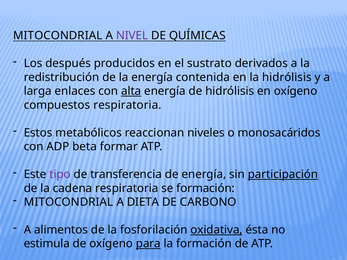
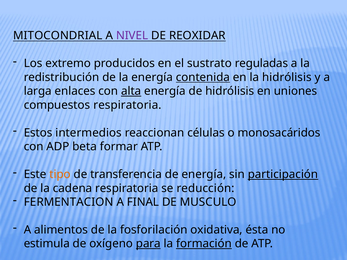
QUÍMICAS: QUÍMICAS -> REOXIDAR
después: después -> extremo
derivados: derivados -> reguladas
contenida underline: none -> present
en oxígeno: oxígeno -> uniones
metabólicos: metabólicos -> intermedios
niveles: niveles -> células
tipo colour: purple -> orange
se formación: formación -> reducción
MITOCONDRIAL at (69, 202): MITOCONDRIAL -> FERMENTACION
DIETA: DIETA -> FINAL
CARBONO: CARBONO -> MUSCULO
oxidativa underline: present -> none
formación at (204, 244) underline: none -> present
